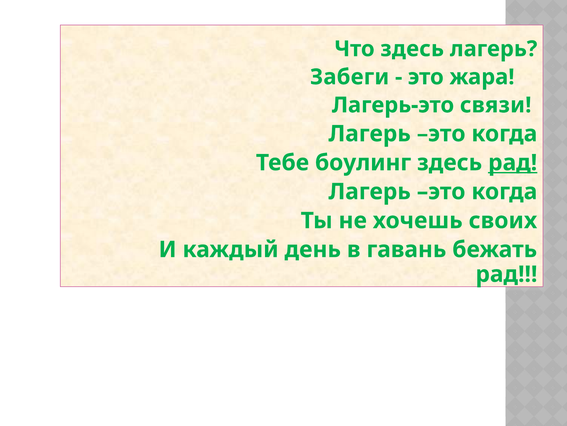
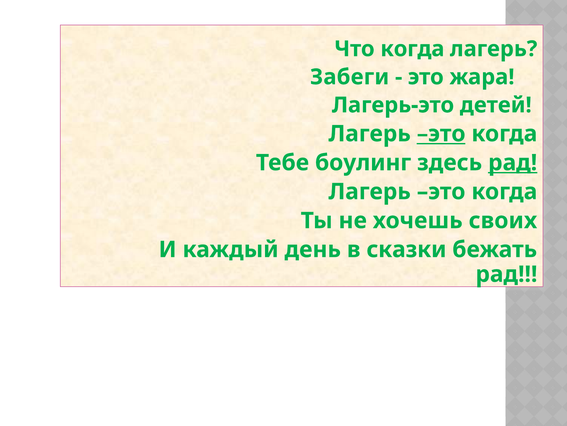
Что здесь: здесь -> когда
связи: связи -> детей
это at (441, 134) underline: none -> present
гавань: гавань -> сказки
